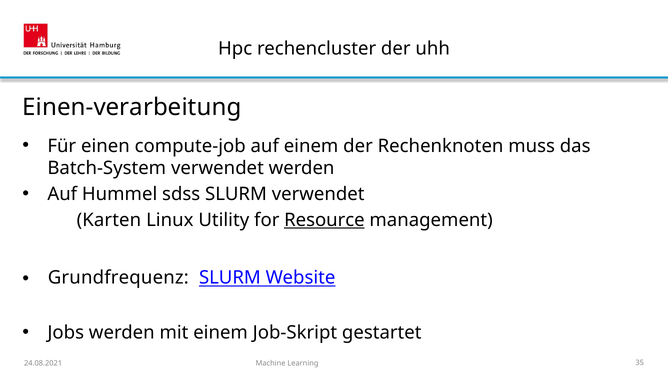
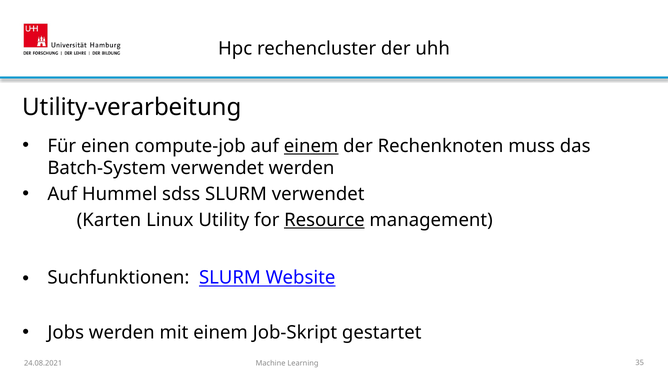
Einen-verarbeitung: Einen-verarbeitung -> Utility-verarbeitung
einem at (311, 146) underline: none -> present
Grundfrequenz: Grundfrequenz -> Suchfunktionen
